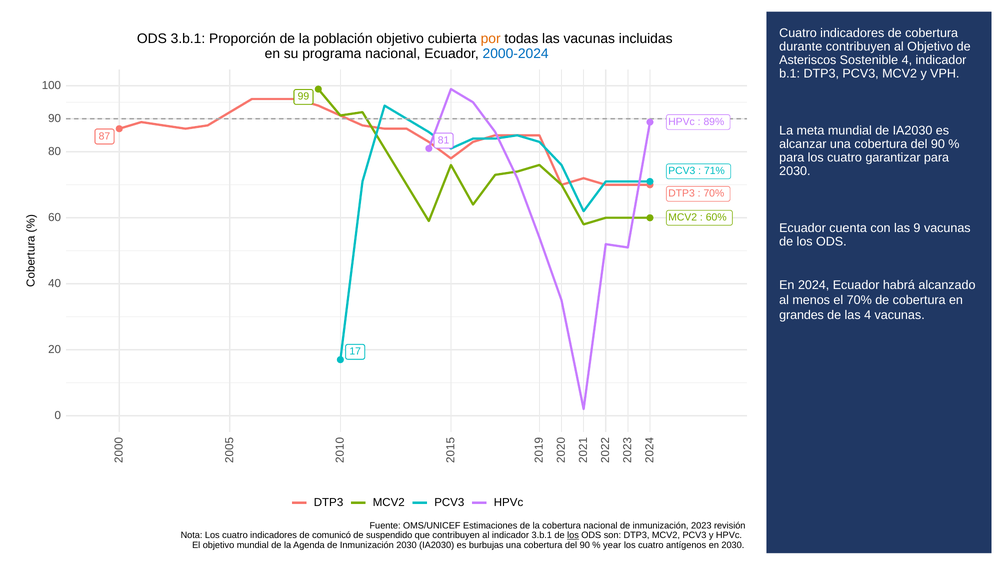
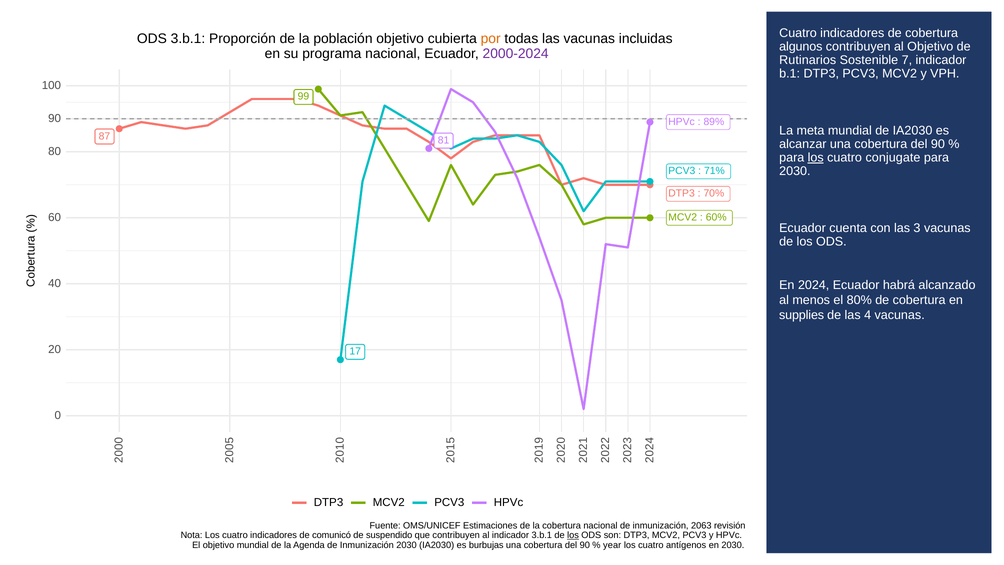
durante: durante -> algunos
2000-2024 colour: blue -> purple
Asteriscos: Asteriscos -> Rutinarios
Sostenible 4: 4 -> 7
los at (816, 157) underline: none -> present
garantizar: garantizar -> conjugate
las 9: 9 -> 3
el 70%: 70% -> 80%
grandes: grandes -> supplies
2023: 2023 -> 2063
